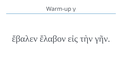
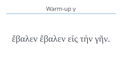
ἔβαλεν ἔλαβον: ἔλαβον -> ἔβαλεν
